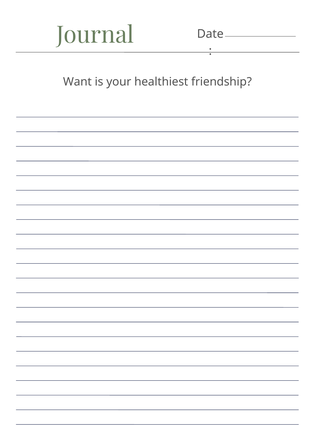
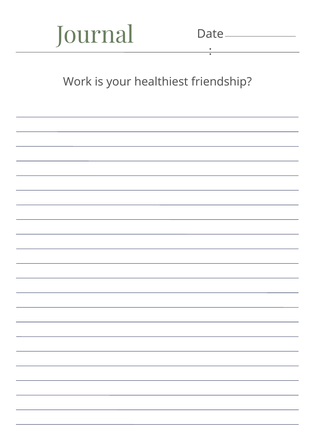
Want: Want -> Work
